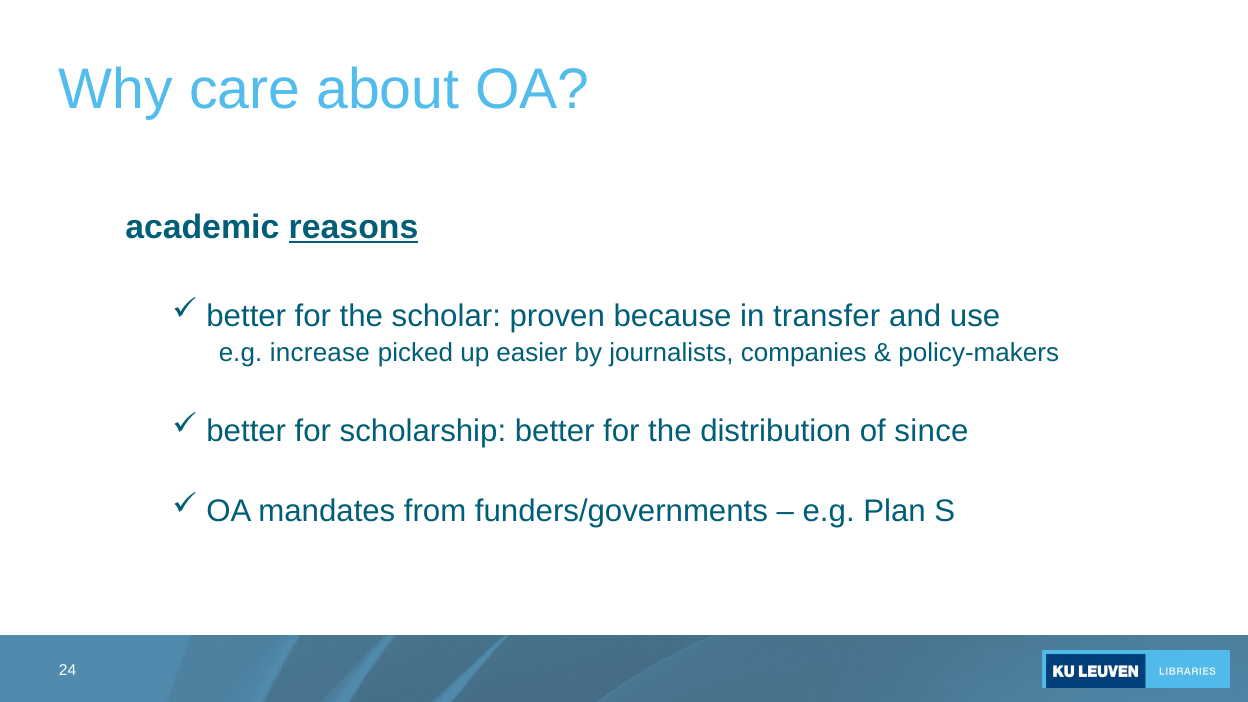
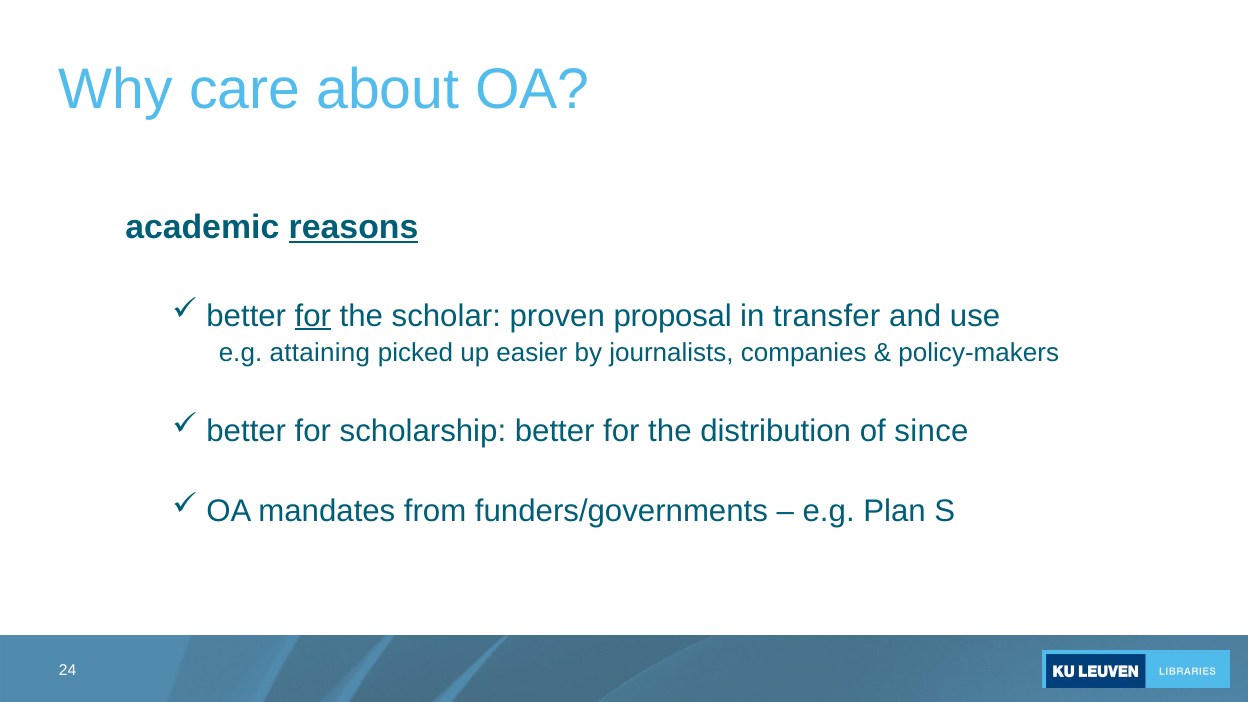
for at (313, 316) underline: none -> present
because: because -> proposal
increase: increase -> attaining
